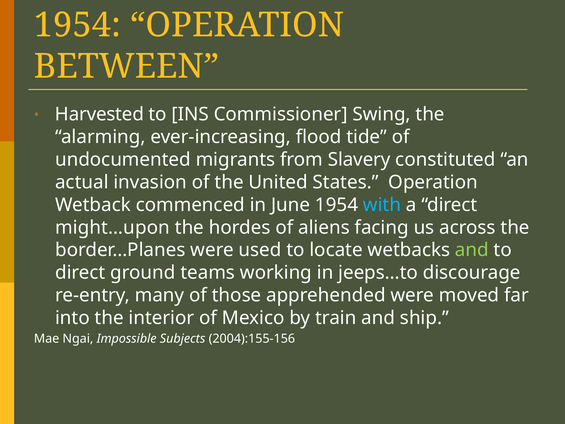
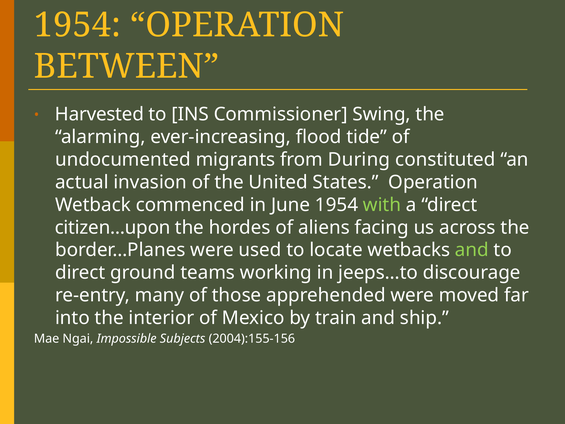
Slavery: Slavery -> During
with colour: light blue -> light green
might…upon: might…upon -> citizen…upon
